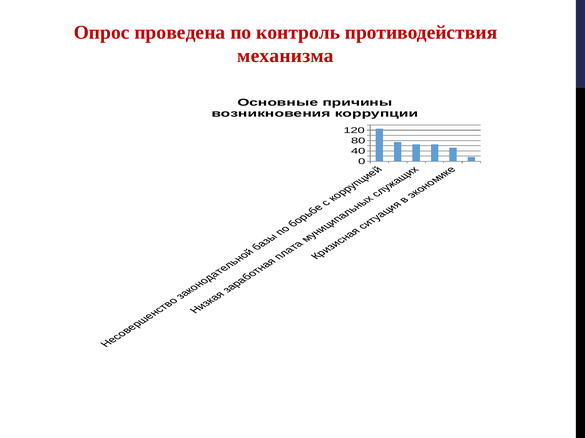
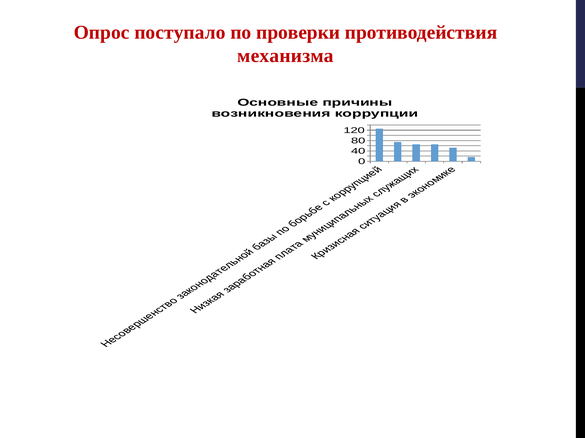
проведена: проведена -> поступало
контроль: контроль -> проверки
